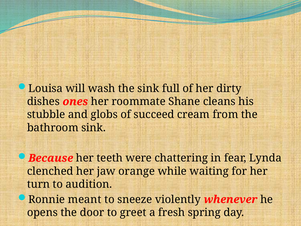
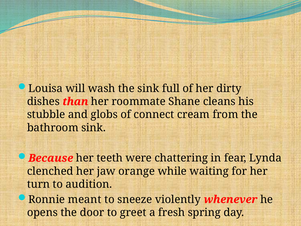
ones: ones -> than
succeed: succeed -> connect
